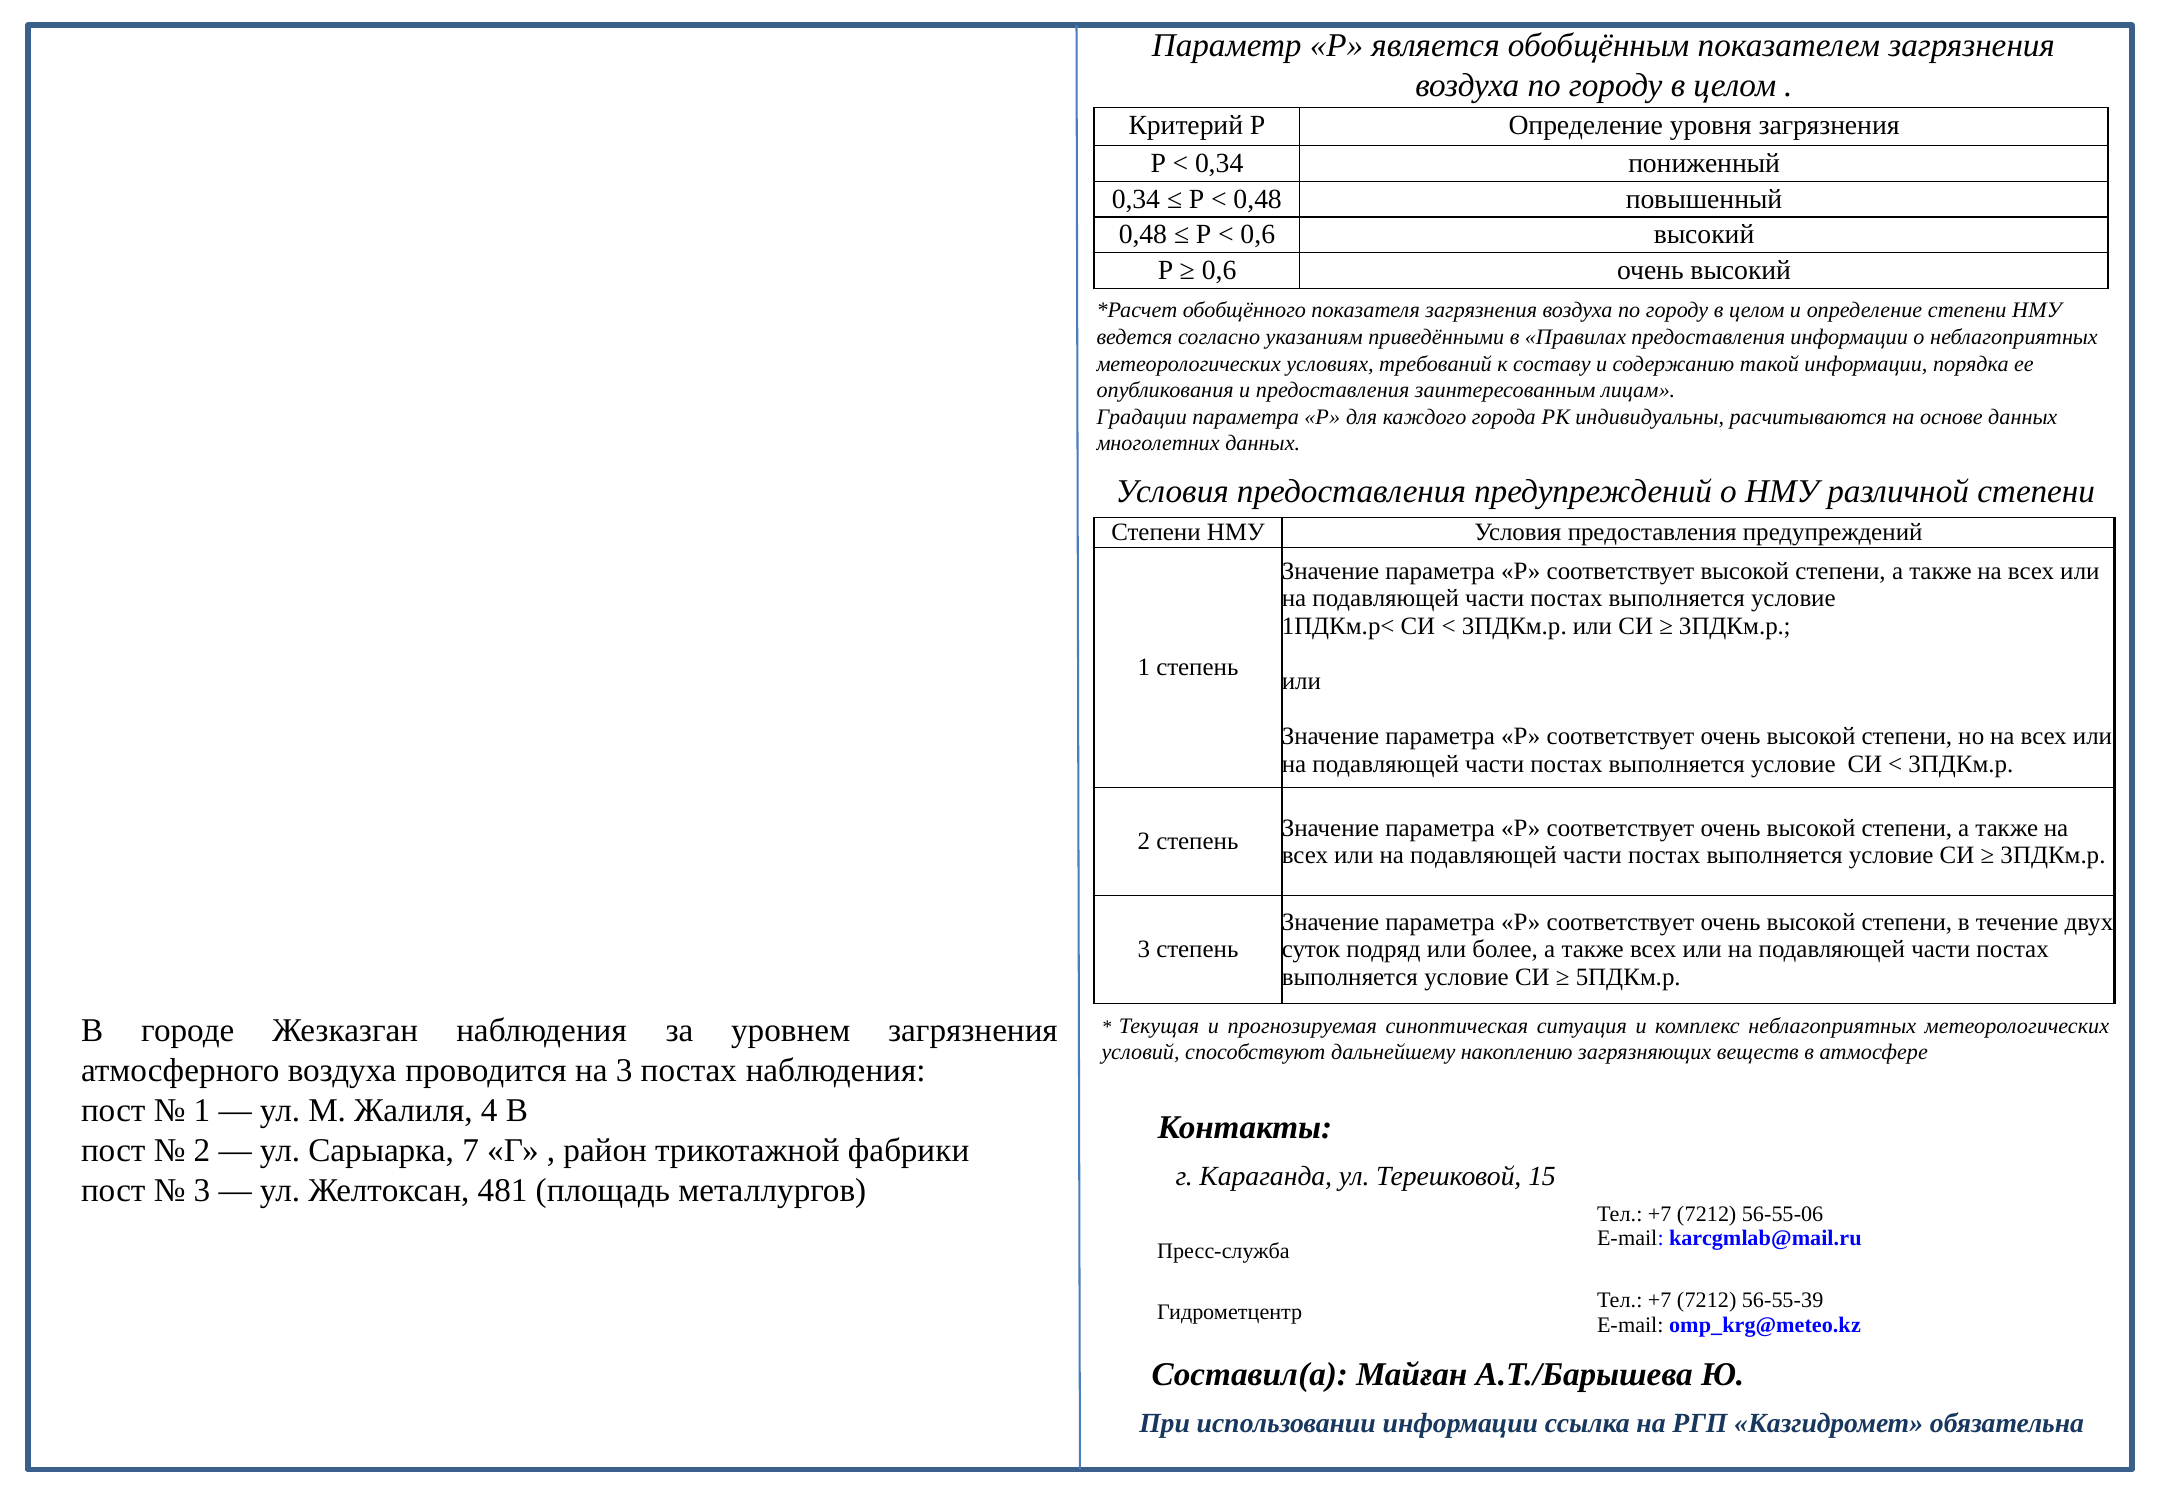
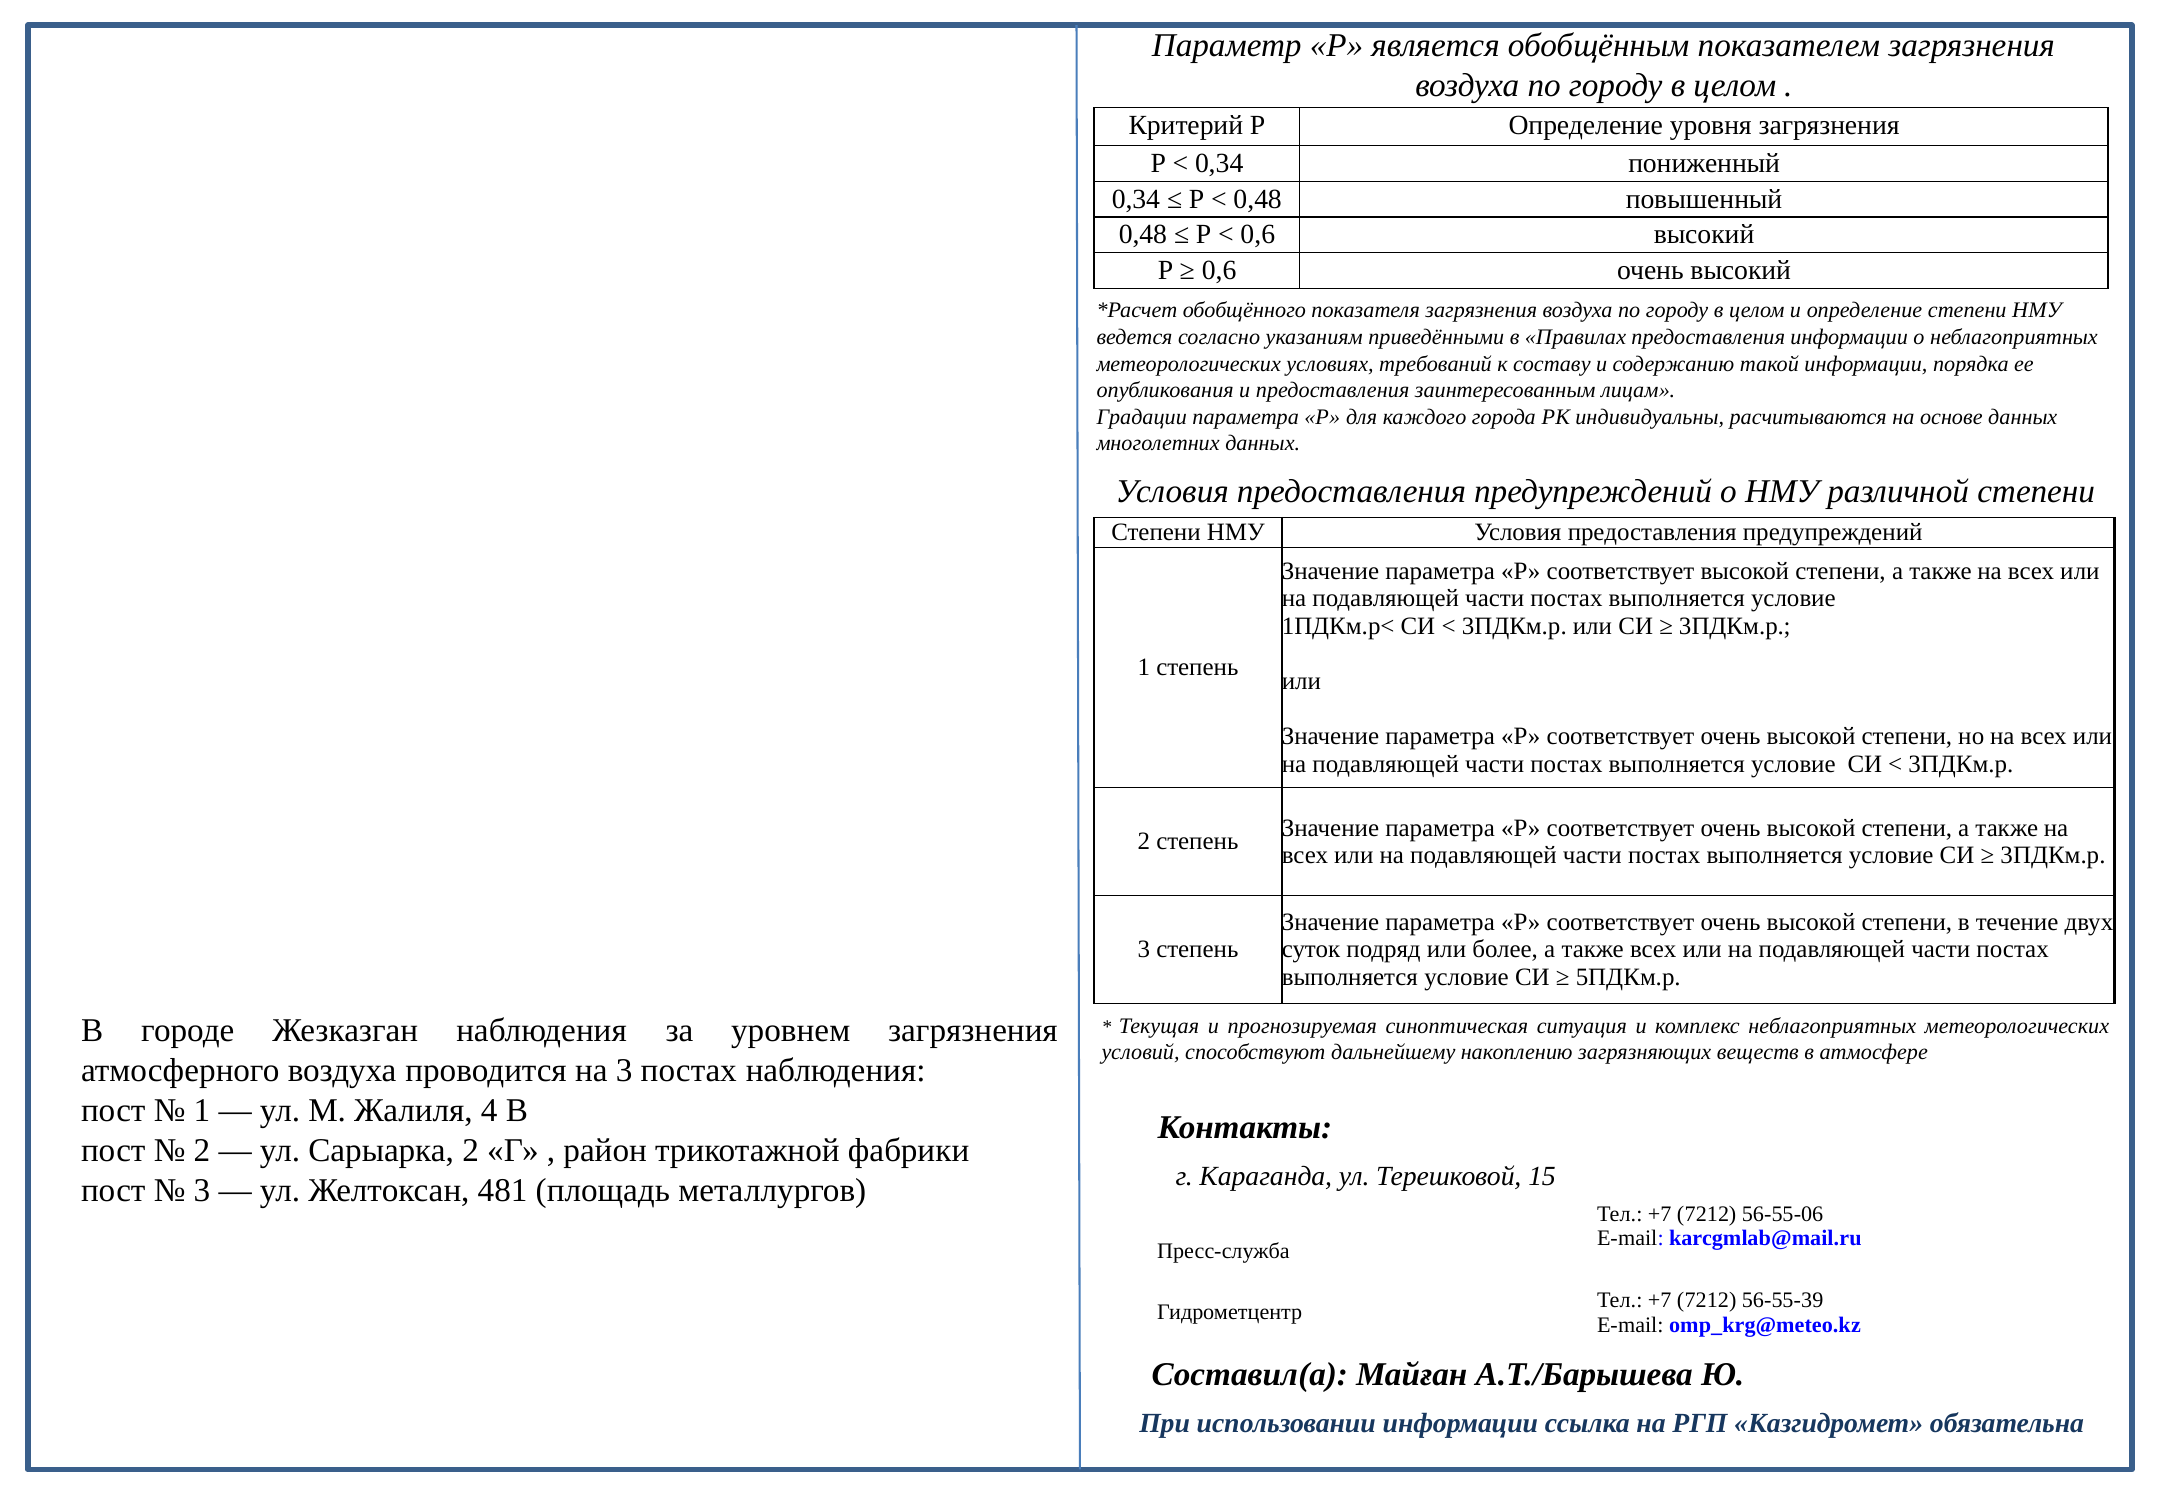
Сарыарка 7: 7 -> 2
